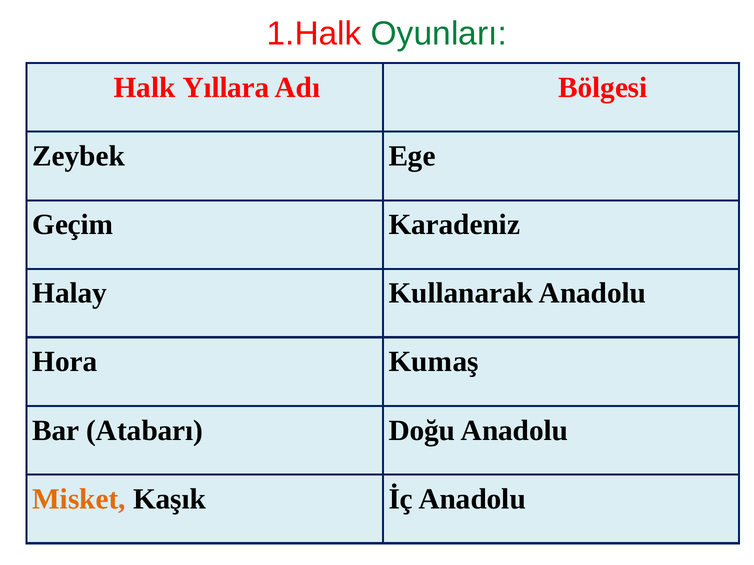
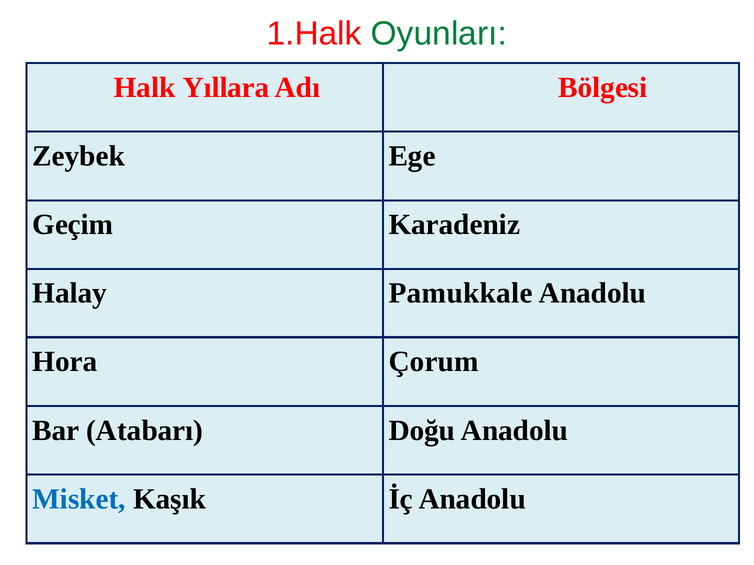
Kullanarak: Kullanarak -> Pamukkale
Kumaş: Kumaş -> Çorum
Misket colour: orange -> blue
